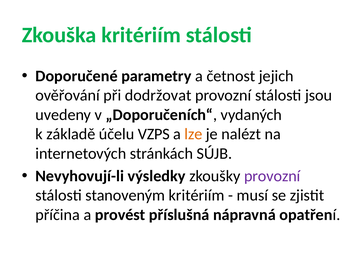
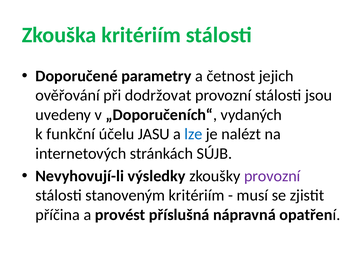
základě: základě -> funkční
VZPS: VZPS -> JASU
lze colour: orange -> blue
